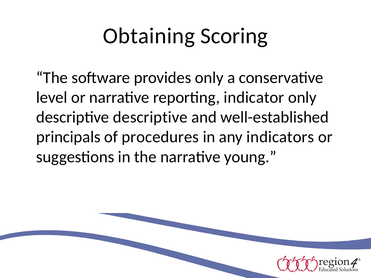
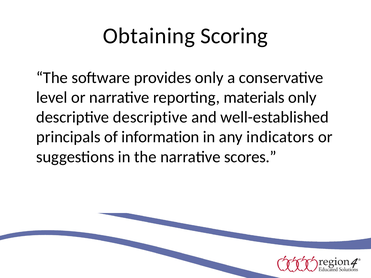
indicator: indicator -> materials
procedures: procedures -> information
young: young -> scores
